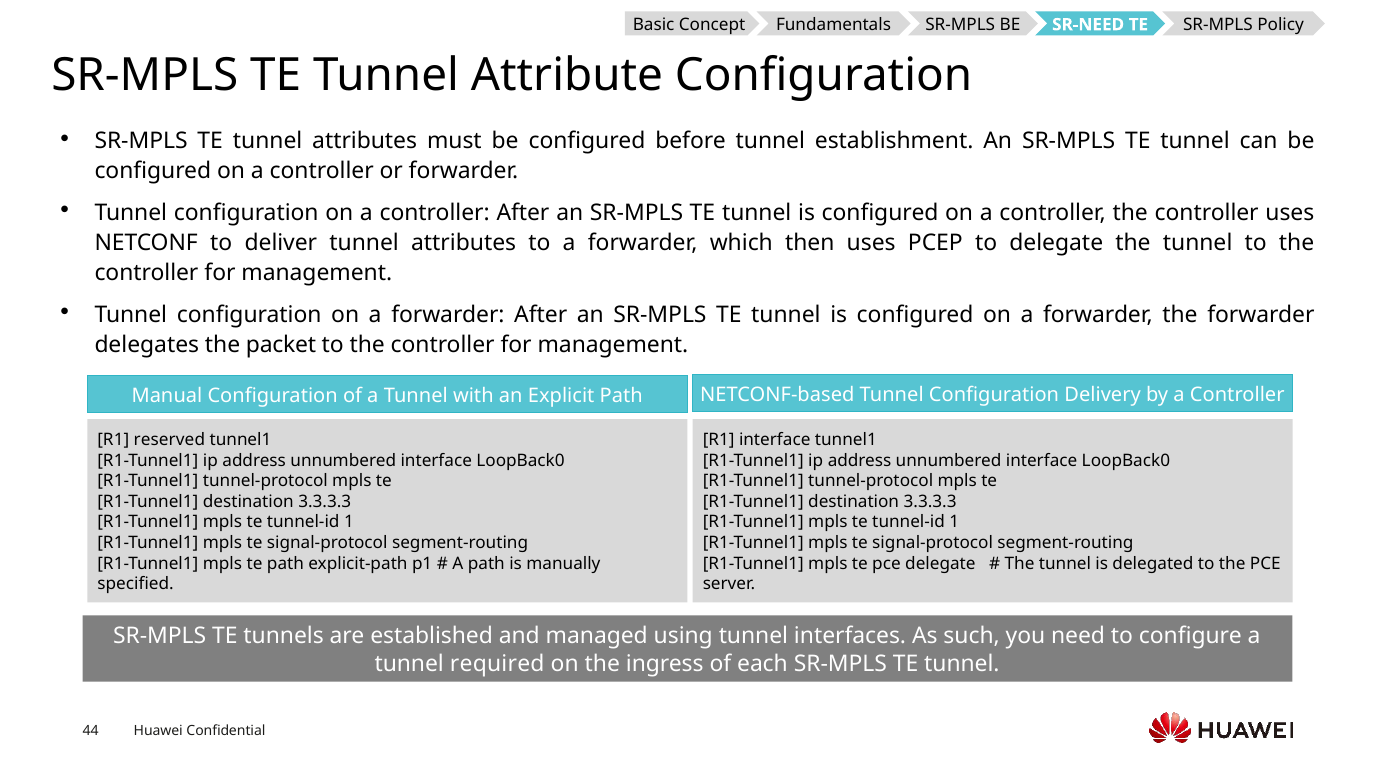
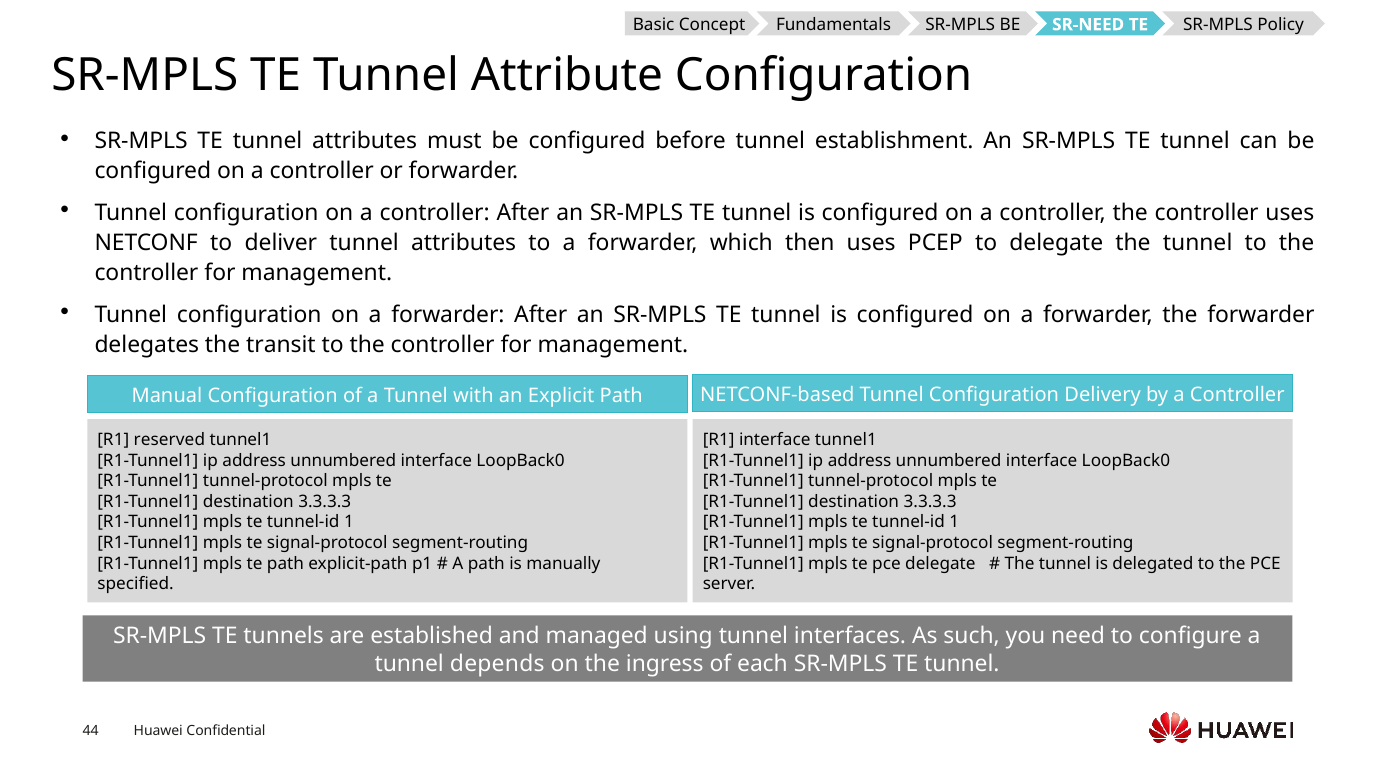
packet: packet -> transit
required: required -> depends
